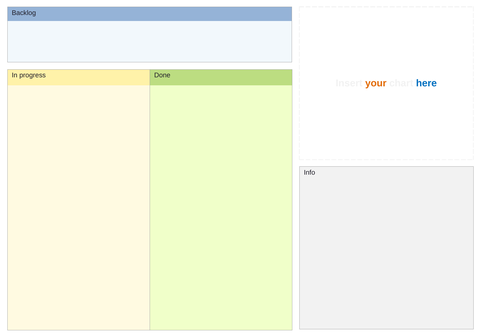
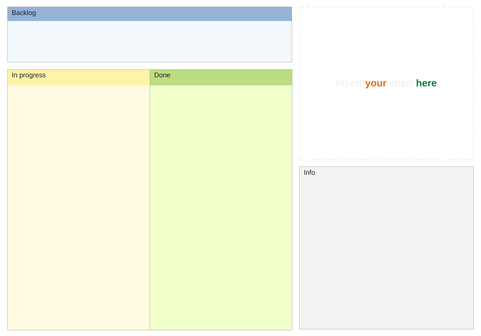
here colour: blue -> green
